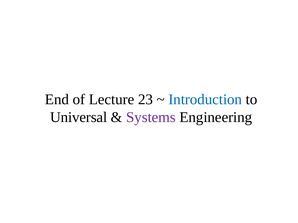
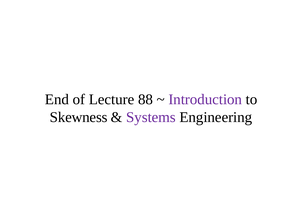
23: 23 -> 88
Introduction colour: blue -> purple
Universal: Universal -> Skewness
